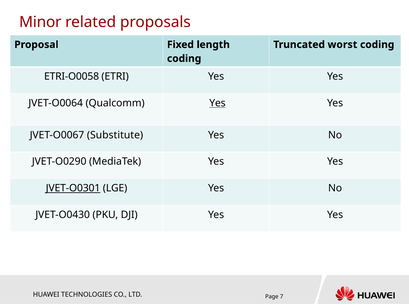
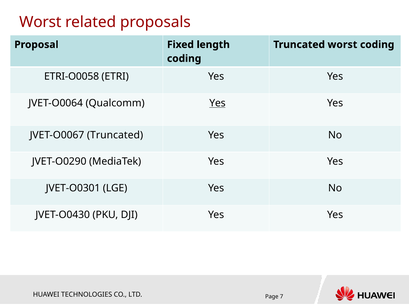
Minor at (40, 22): Minor -> Worst
JVET-O0067 Substitute: Substitute -> Truncated
JVET-O0301 underline: present -> none
